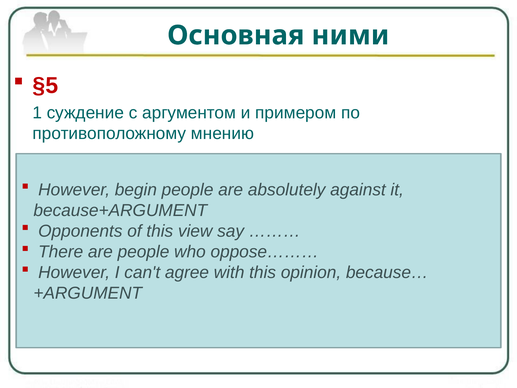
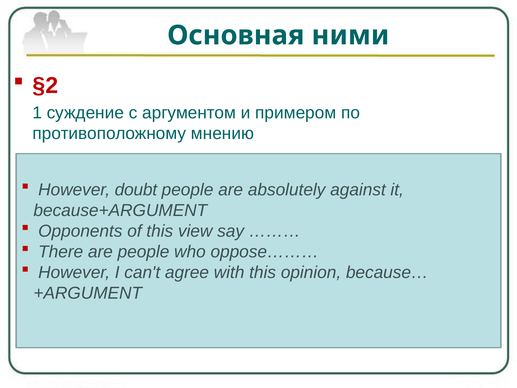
§5: §5 -> §2
begin: begin -> doubt
